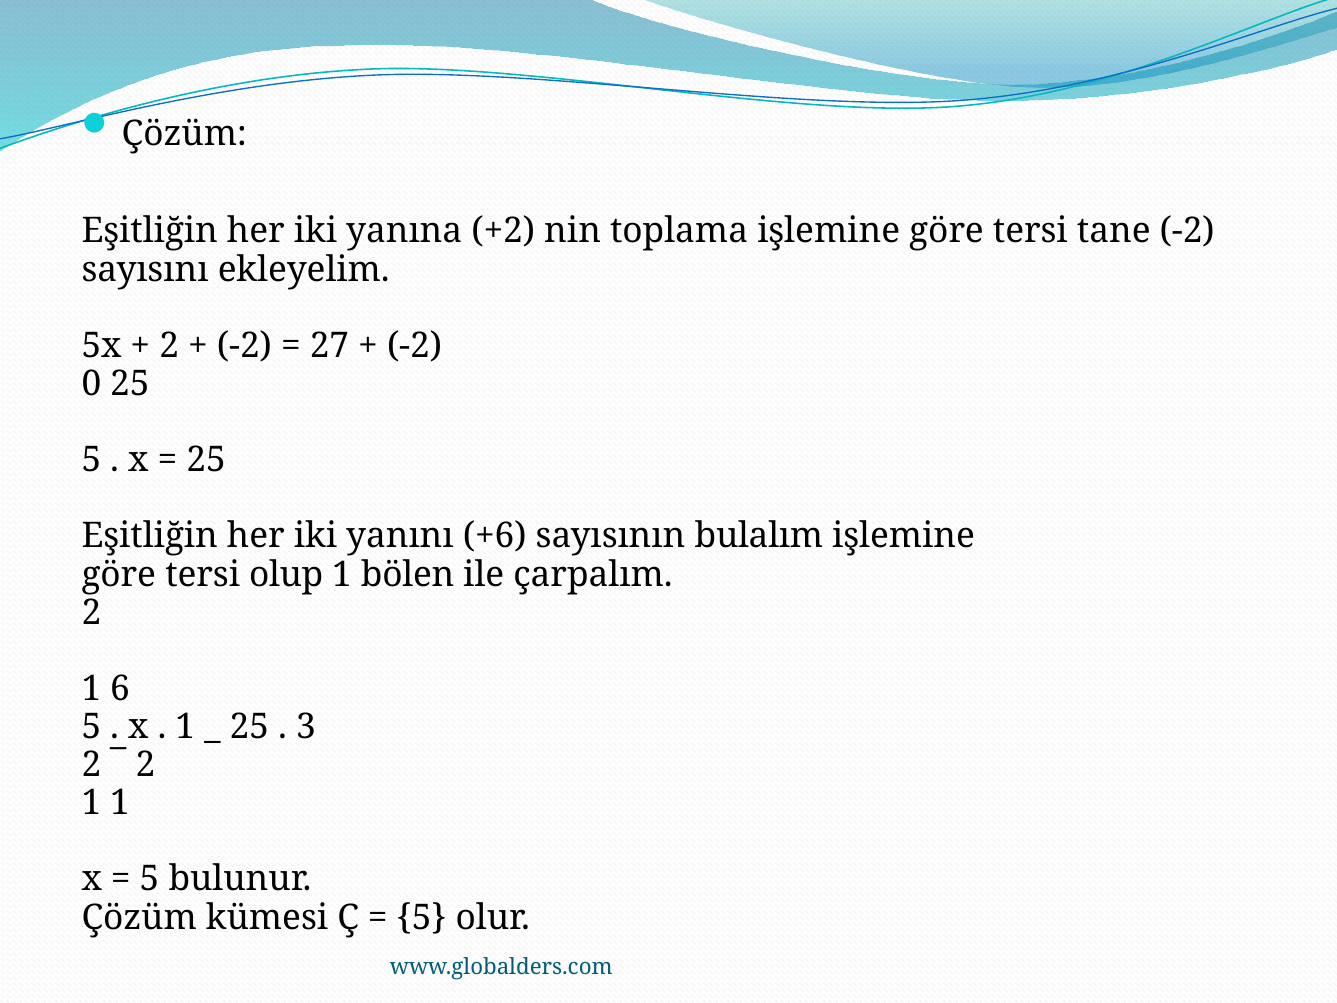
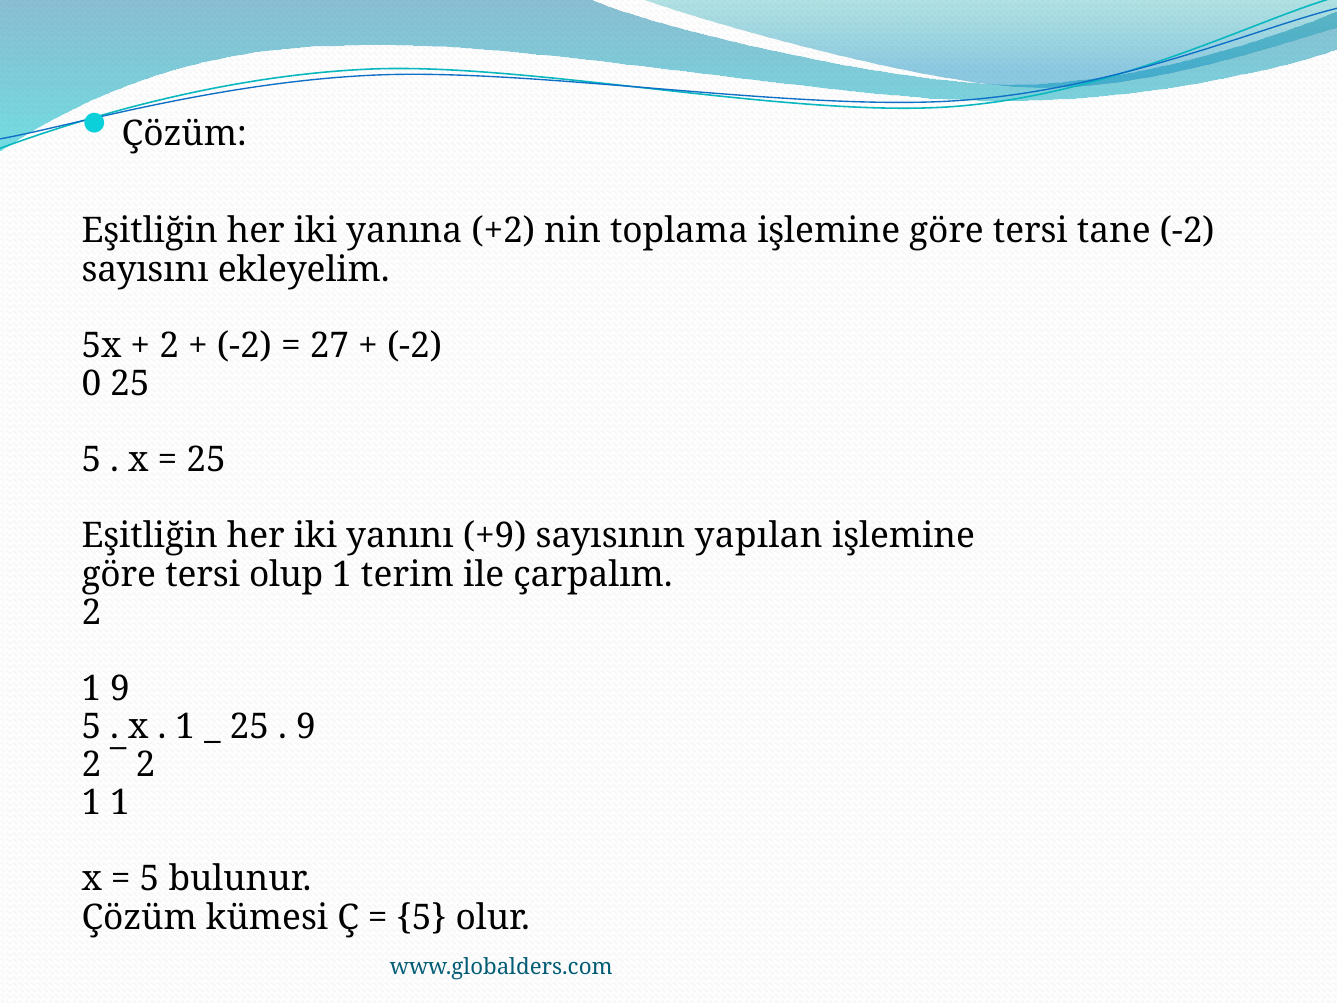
+6: +6 -> +9
bulalım: bulalım -> yapılan
bölen: bölen -> terim
1 6: 6 -> 9
3 at (306, 727): 3 -> 9
